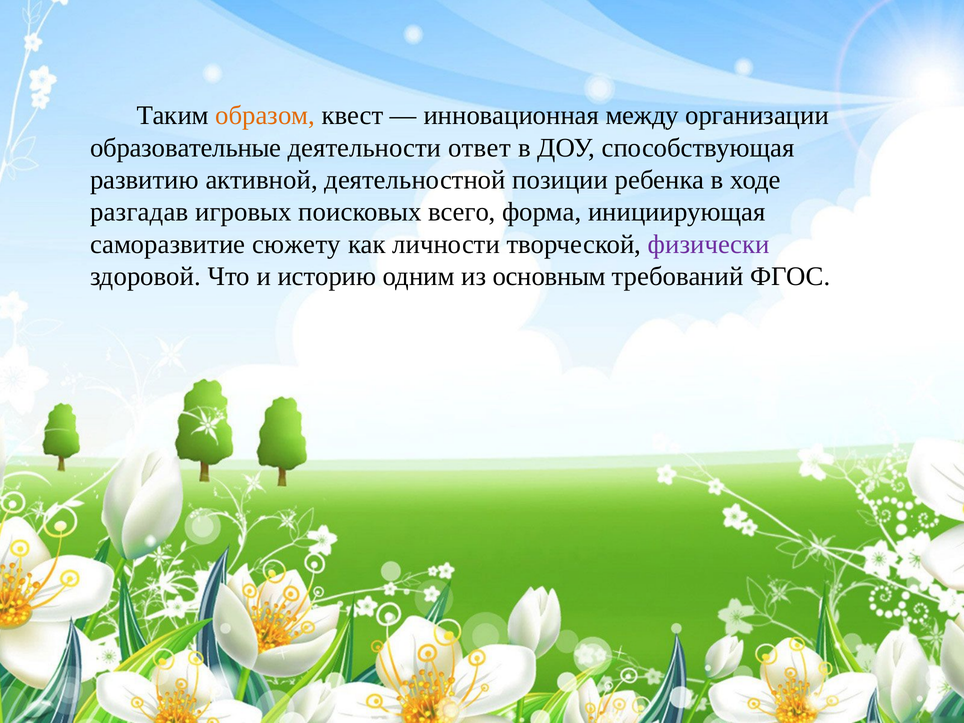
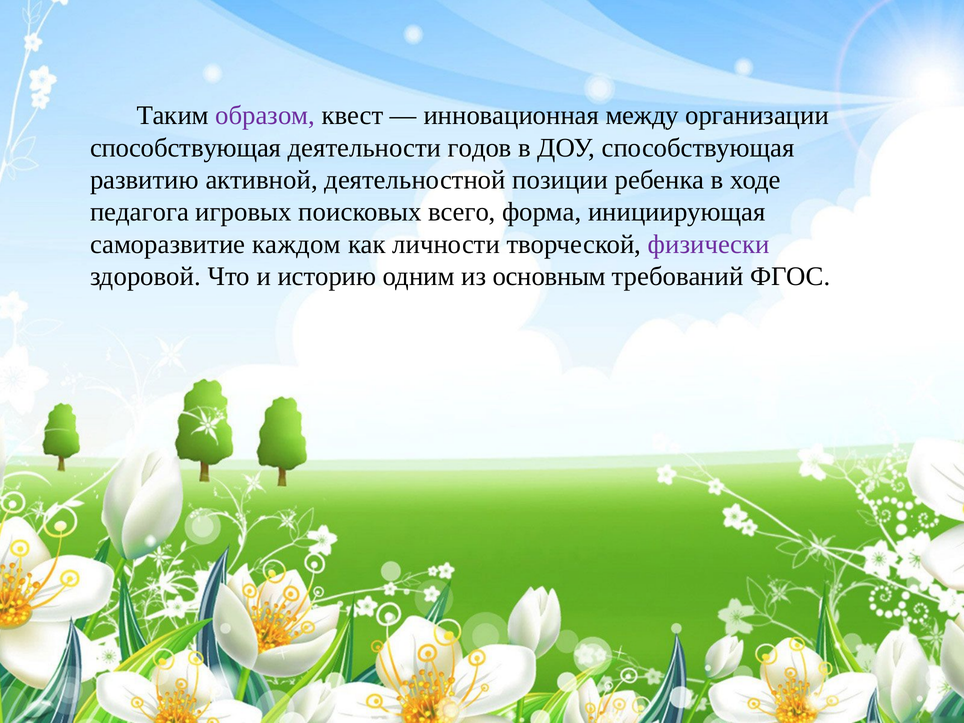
образом colour: orange -> purple
образовательные at (186, 148): образовательные -> способствующая
ответ: ответ -> годов
разгадав: разгадав -> педагога
сюжету: сюжету -> каждом
